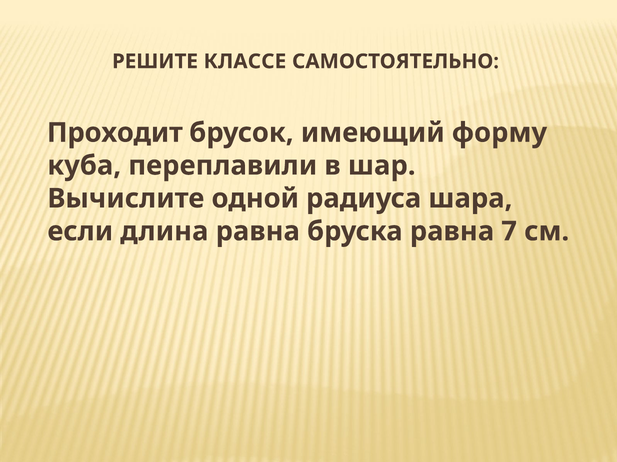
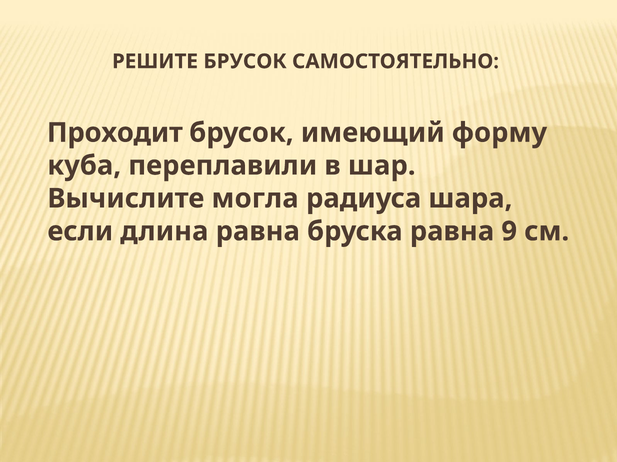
РЕШИТЕ КЛАССЕ: КЛАССЕ -> БРУСОК
одной: одной -> могла
7: 7 -> 9
